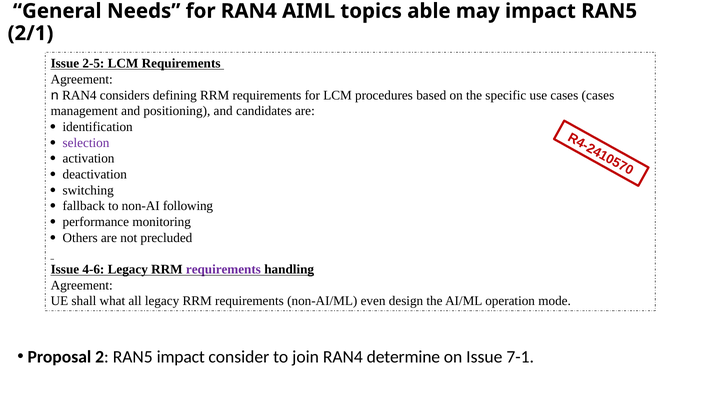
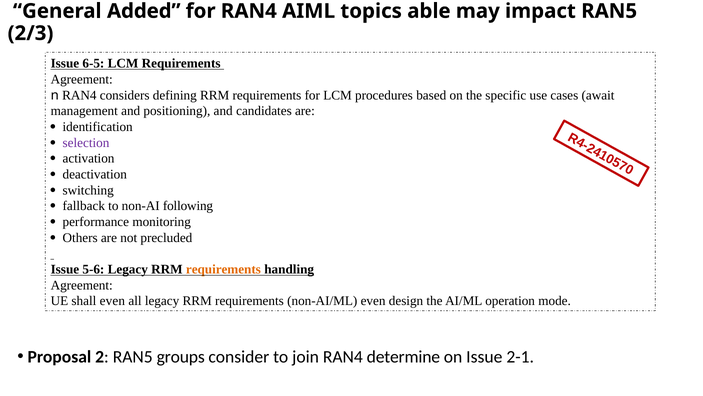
Needs: Needs -> Added
2/1: 2/1 -> 2/3
2-5: 2-5 -> 6-5
cases cases: cases -> await
4-6: 4-6 -> 5-6
requirements at (223, 269) colour: purple -> orange
shall what: what -> even
RAN5 impact: impact -> groups
7-1: 7-1 -> 2-1
